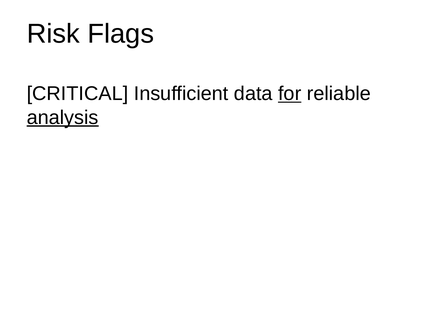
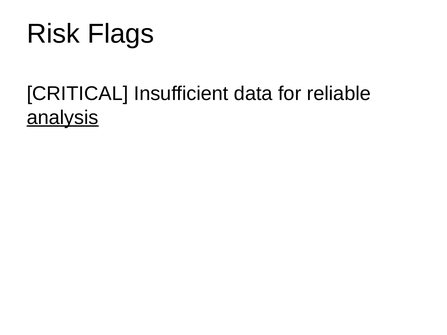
for underline: present -> none
